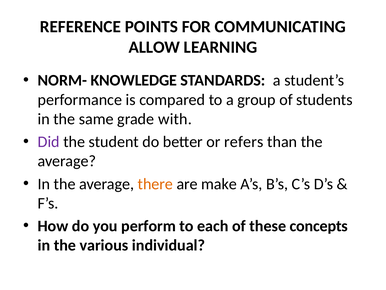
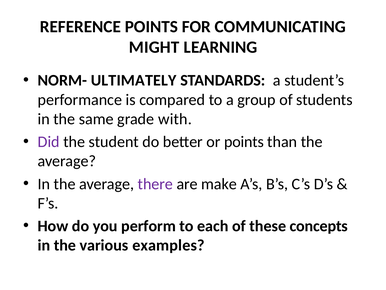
ALLOW: ALLOW -> MIGHT
KNOWLEDGE: KNOWLEDGE -> ULTIMATELY
or refers: refers -> points
there colour: orange -> purple
individual: individual -> examples
